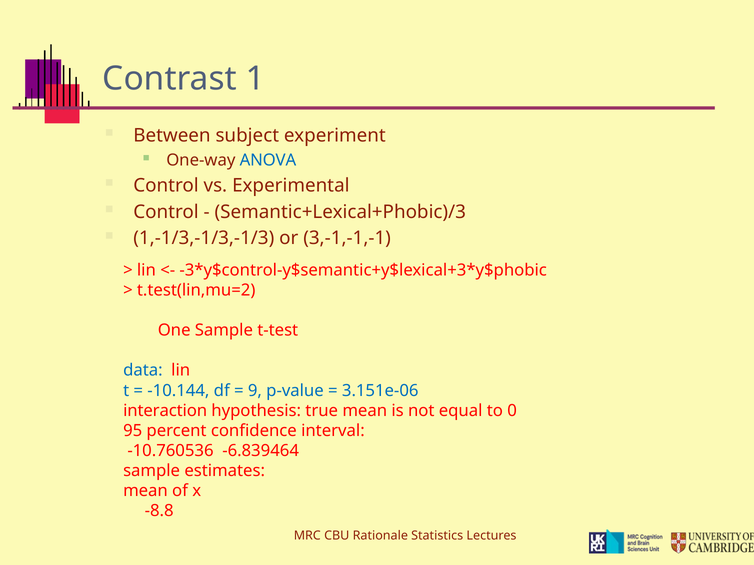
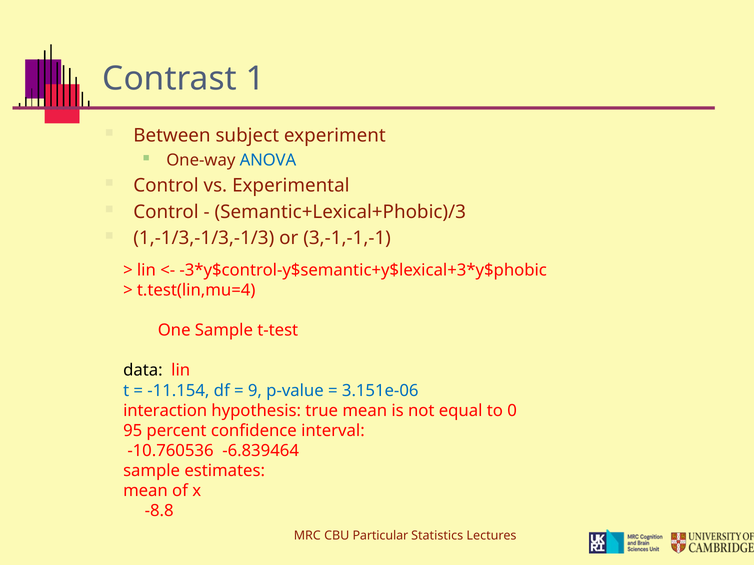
t.test(lin,mu=2: t.test(lin,mu=2 -> t.test(lin,mu=4
data colour: blue -> black
-10.144: -10.144 -> -11.154
Rationale: Rationale -> Particular
